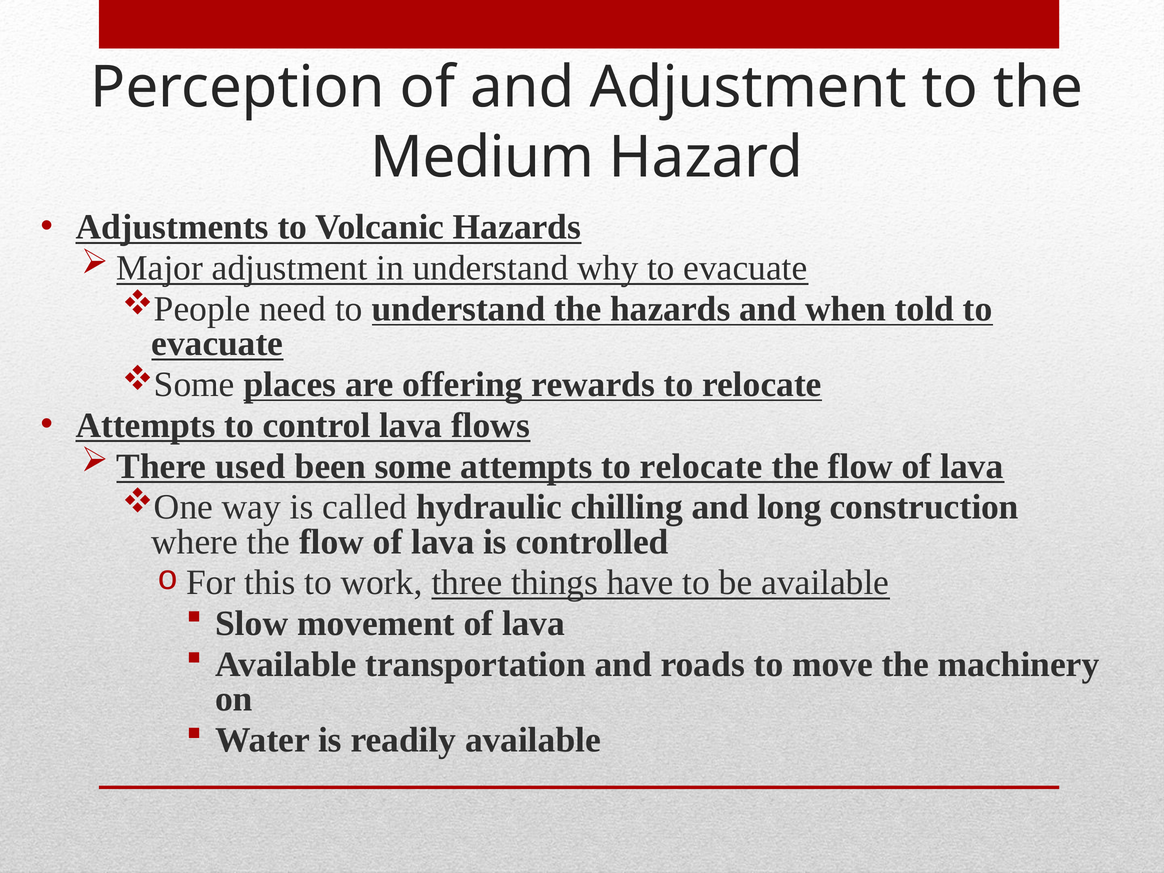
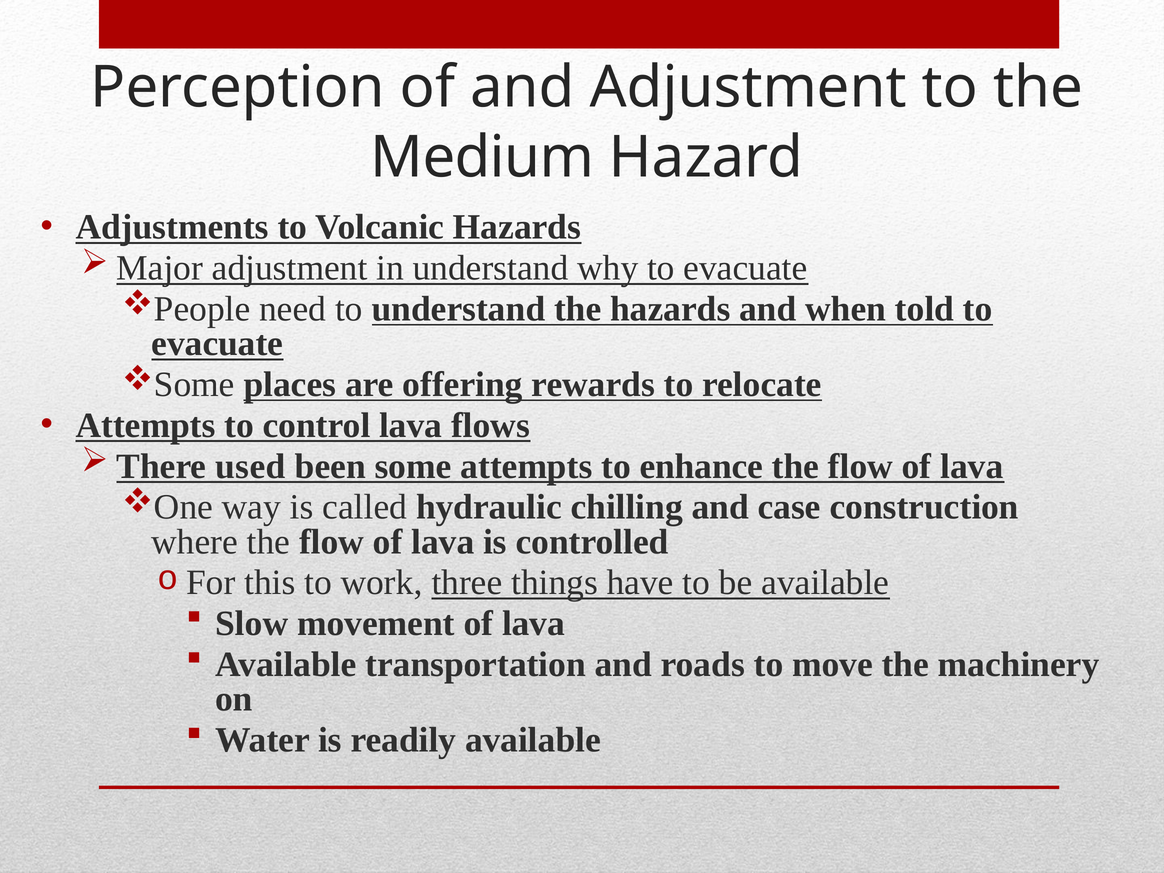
attempts to relocate: relocate -> enhance
long: long -> case
